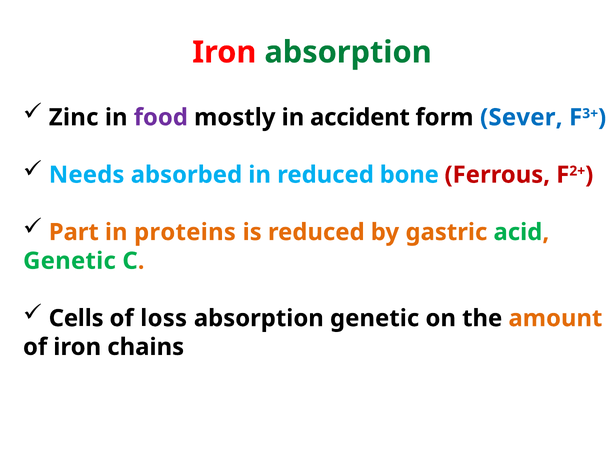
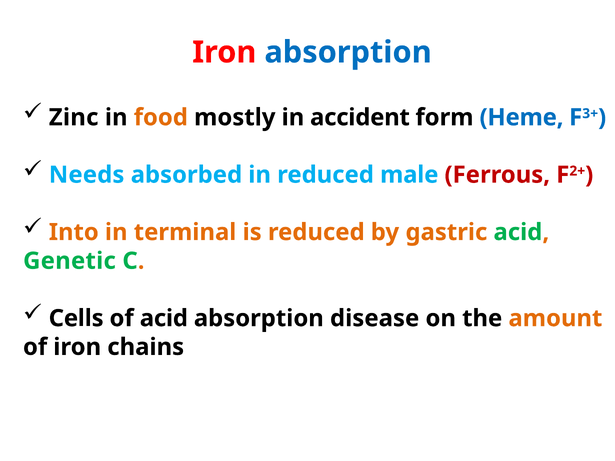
absorption at (348, 52) colour: green -> blue
food colour: purple -> orange
Sever: Sever -> Heme
bone: bone -> male
Part: Part -> Into
proteins: proteins -> terminal
of loss: loss -> acid
absorption genetic: genetic -> disease
